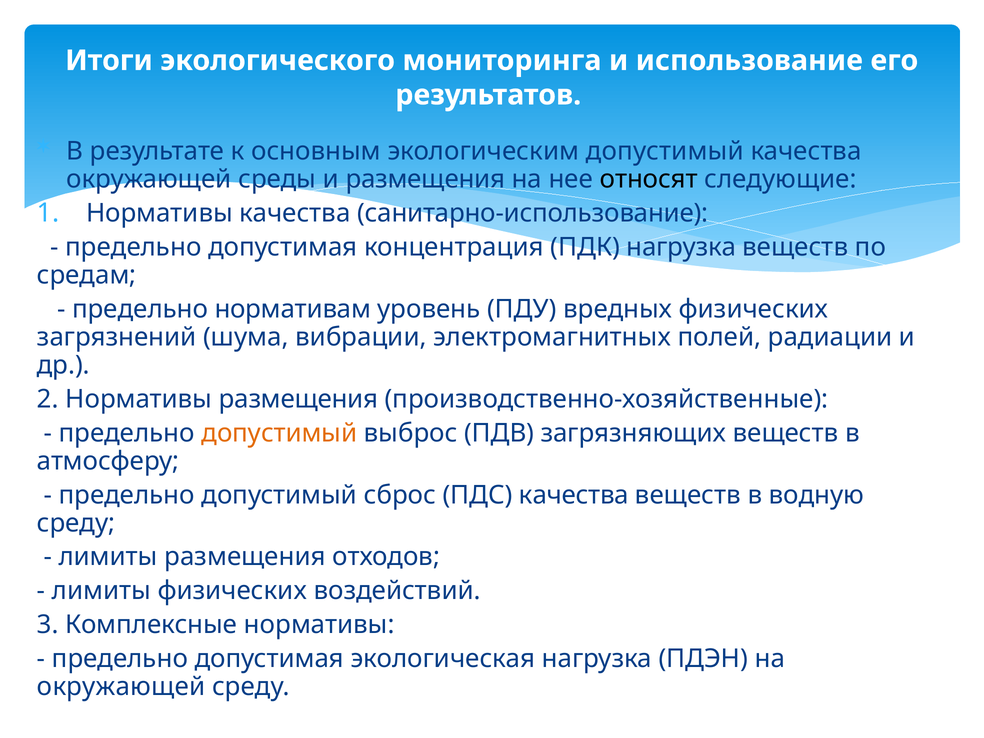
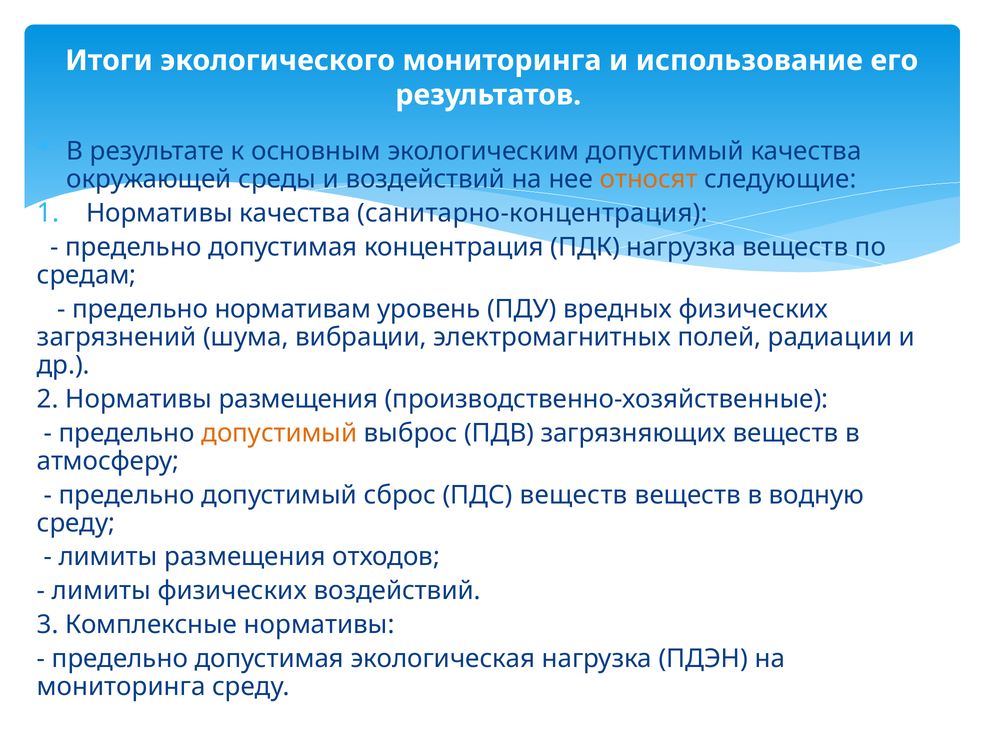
и размещения: размещения -> воздействий
относят colour: black -> orange
санитарно-использование: санитарно-использование -> санитарно-концентрация
ПДС качества: качества -> веществ
окружающей at (121, 687): окружающей -> мониторинга
